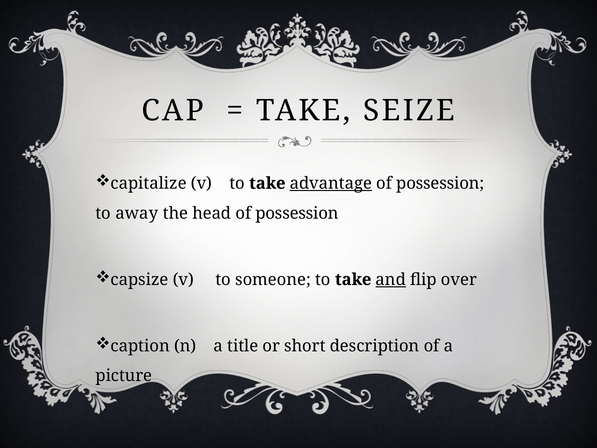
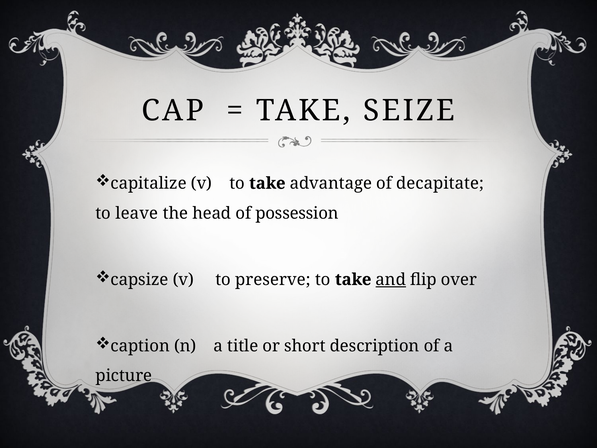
advantage underline: present -> none
possession at (440, 183): possession -> decapitate
away: away -> leave
someone: someone -> preserve
